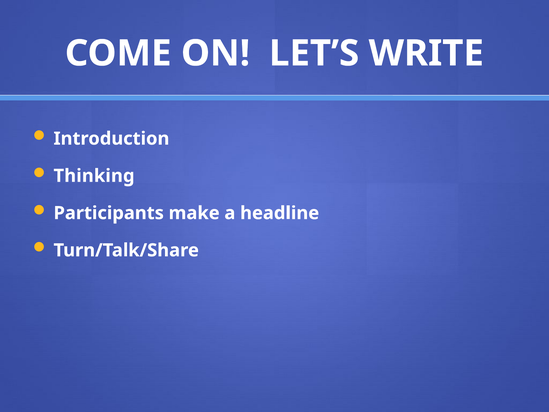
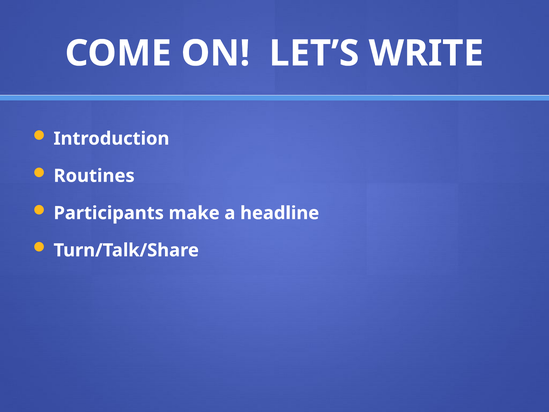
Thinking: Thinking -> Routines
